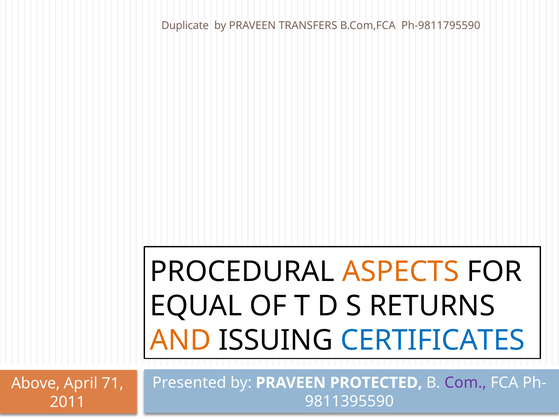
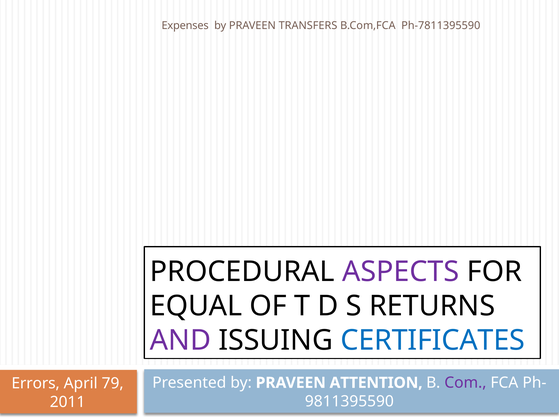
Duplicate: Duplicate -> Expenses
Ph-9811795590: Ph-9811795590 -> Ph-7811395590
ASPECTS colour: orange -> purple
AND colour: orange -> purple
PROTECTED: PROTECTED -> ATTENTION
Above: Above -> Errors
71: 71 -> 79
